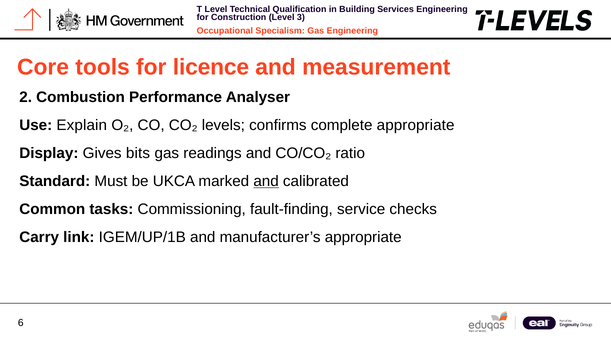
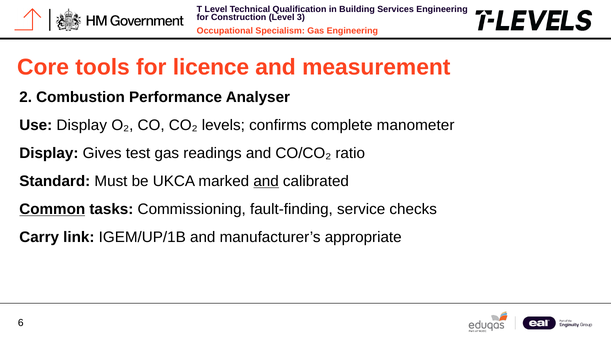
Use Explain: Explain -> Display
complete appropriate: appropriate -> manometer
bits: bits -> test
Common underline: none -> present
